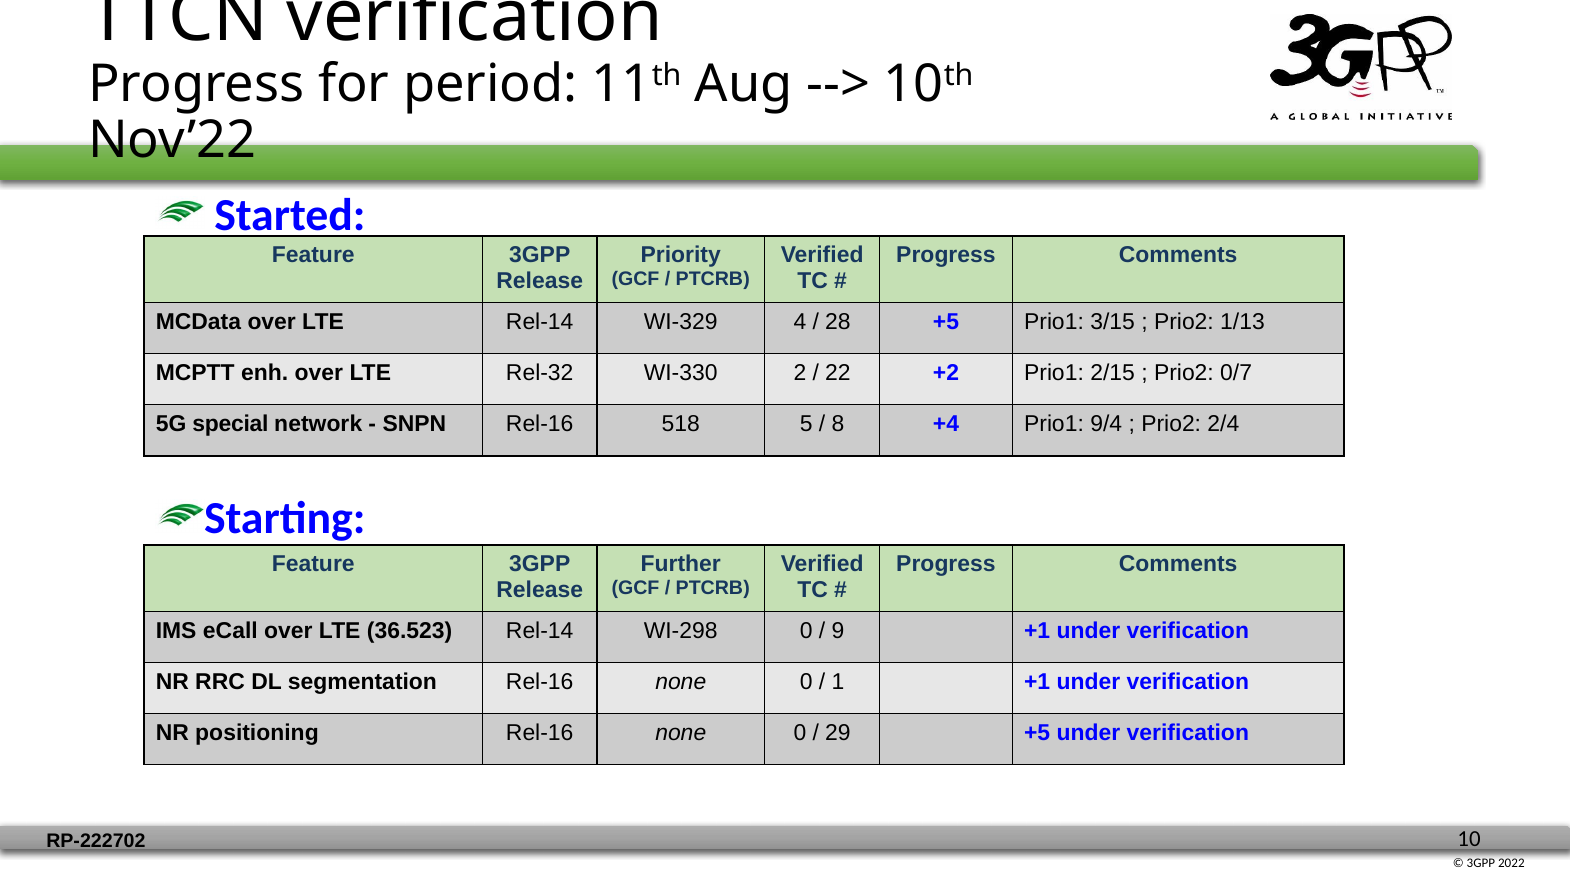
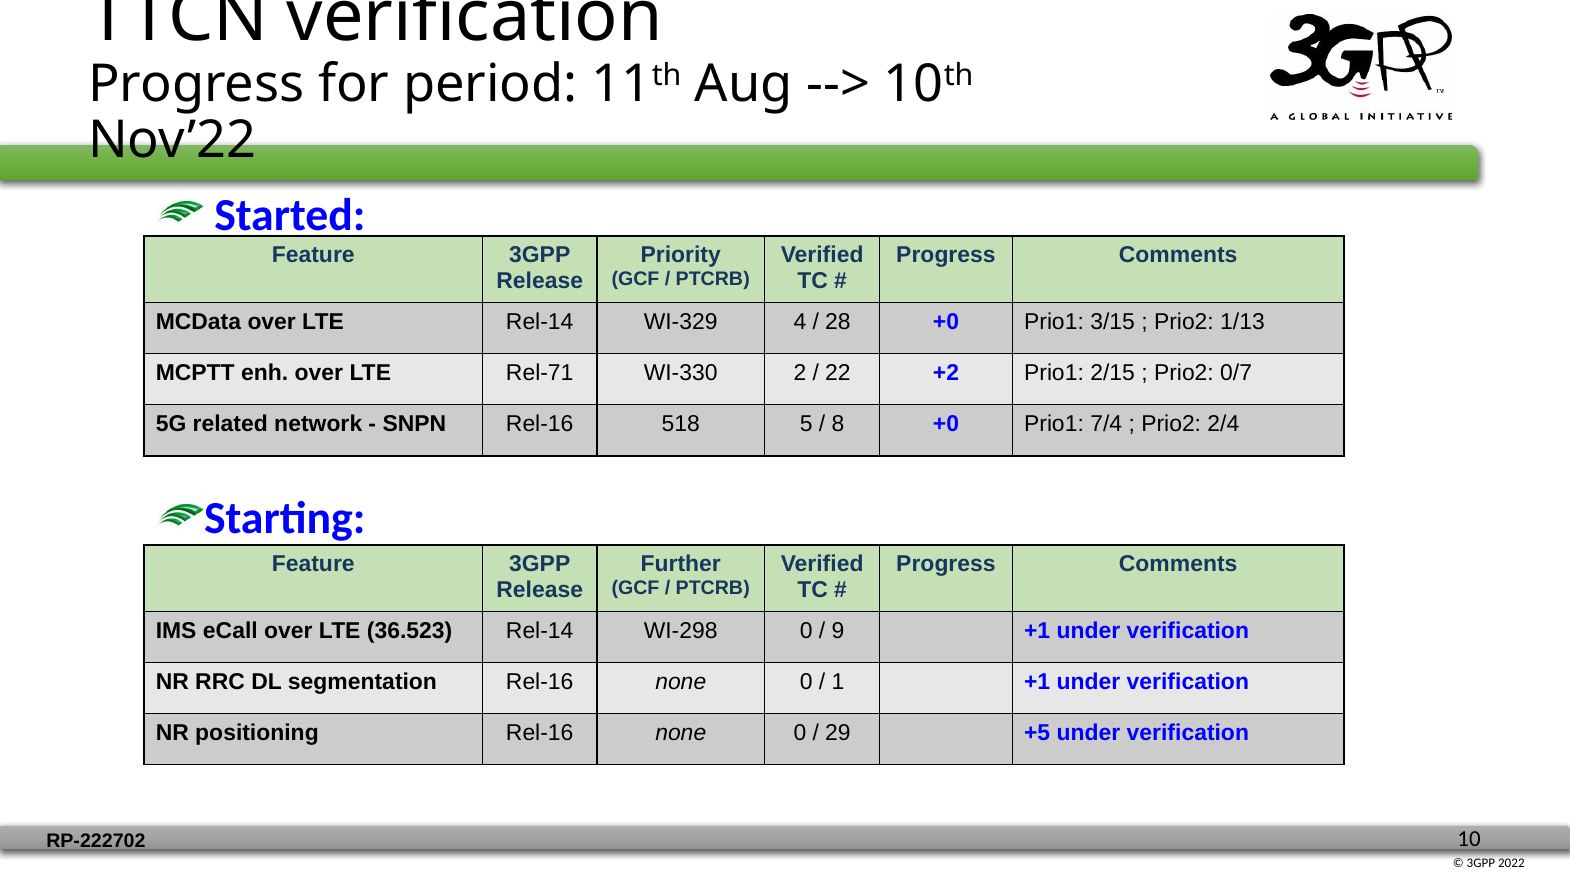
28 +5: +5 -> +0
Rel-32: Rel-32 -> Rel-71
special: special -> related
8 +4: +4 -> +0
9/4: 9/4 -> 7/4
